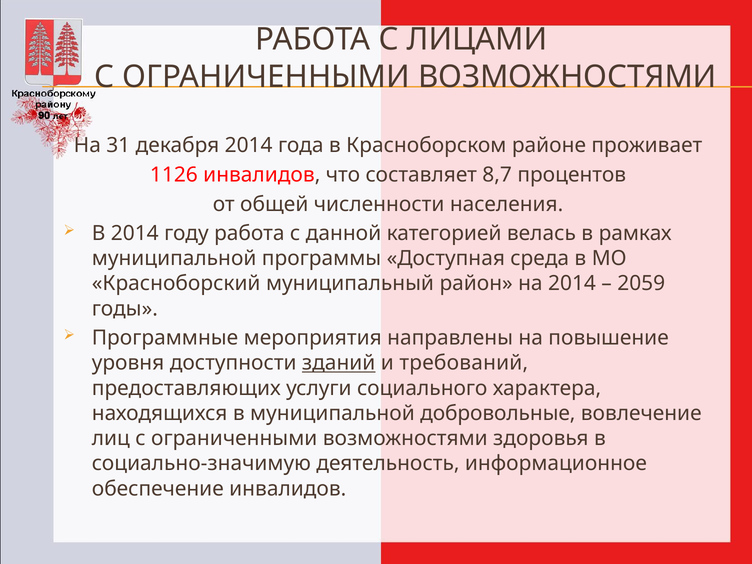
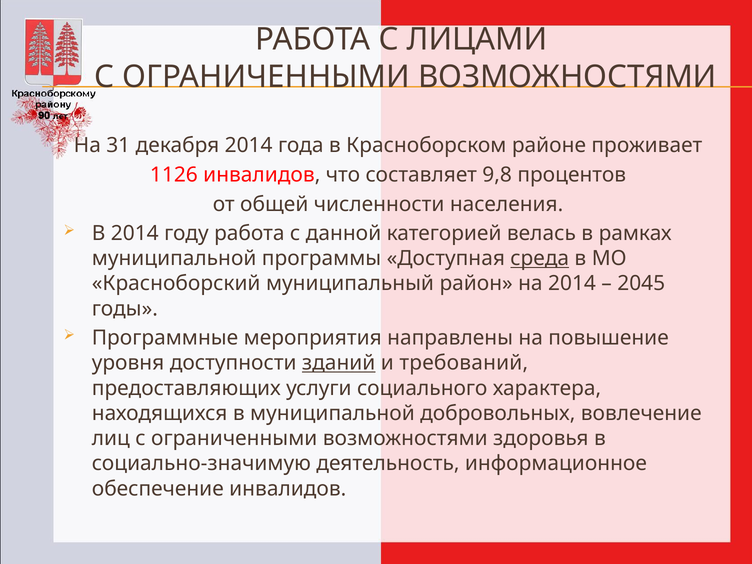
8,7: 8,7 -> 9,8
среда underline: none -> present
2059: 2059 -> 2045
добровольные: добровольные -> добровольных
